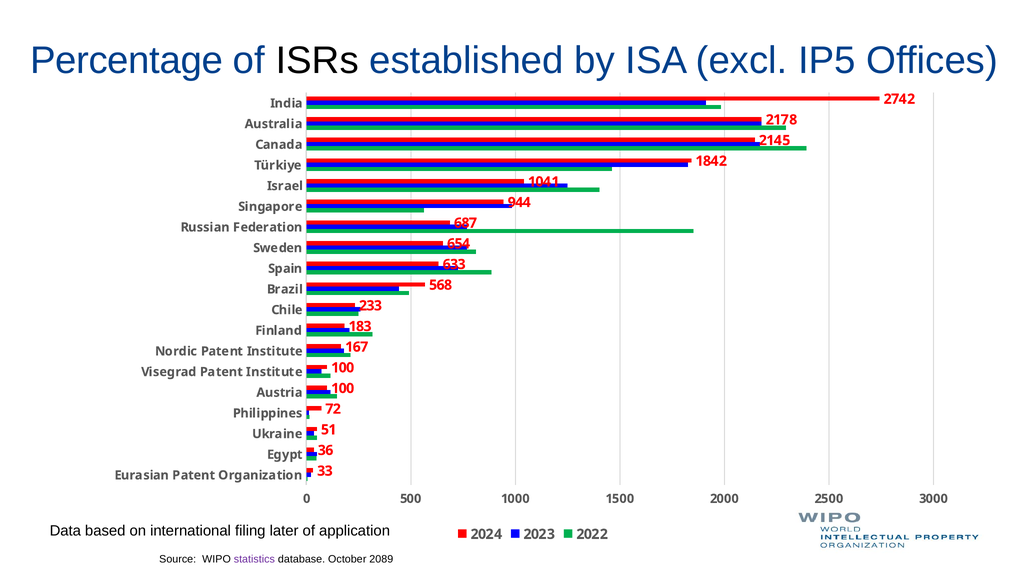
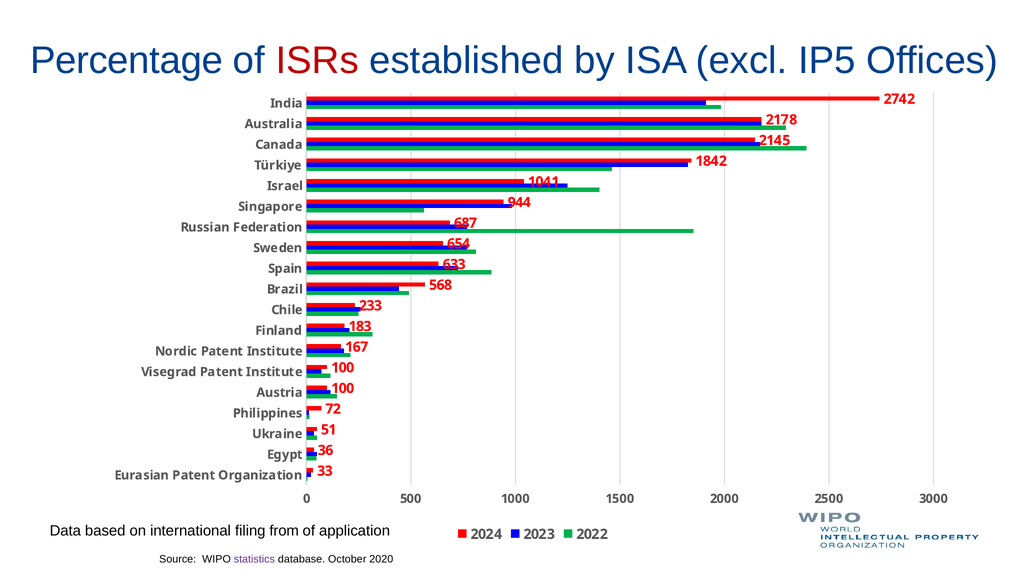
ISRs colour: black -> red
later: later -> from
2089: 2089 -> 2020
